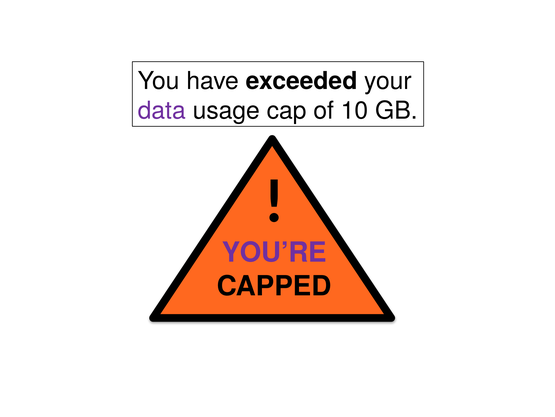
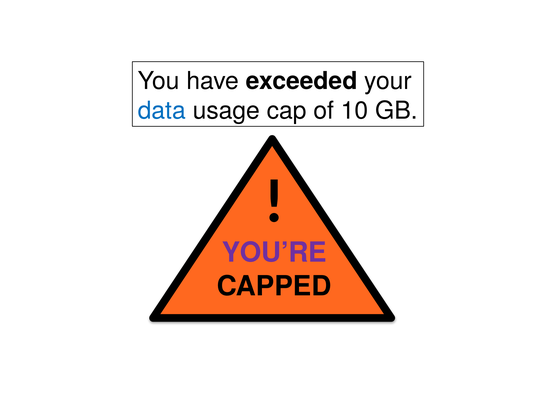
data colour: purple -> blue
